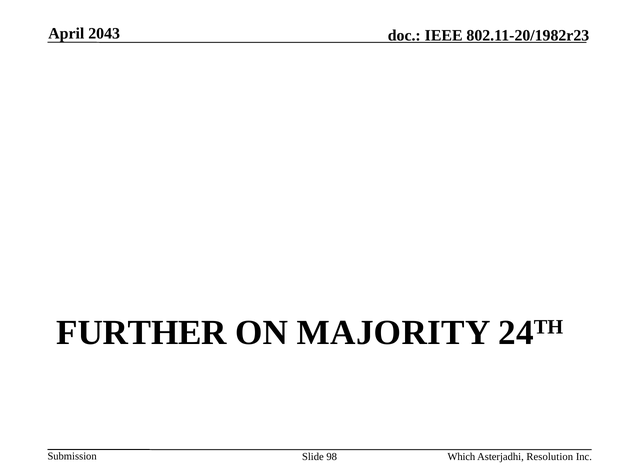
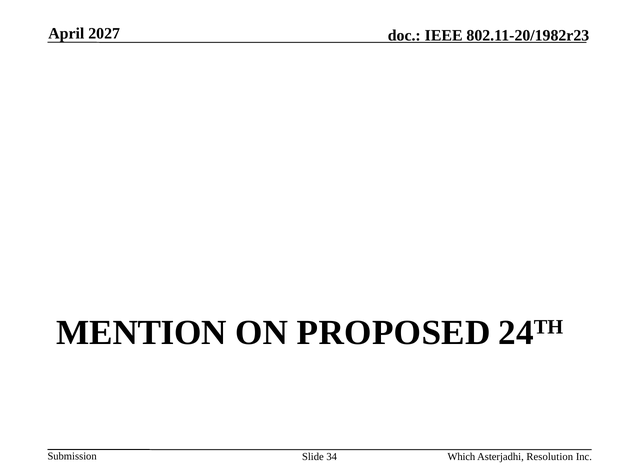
2043: 2043 -> 2027
FURTHER: FURTHER -> MENTION
MAJORITY: MAJORITY -> PROPOSED
98: 98 -> 34
